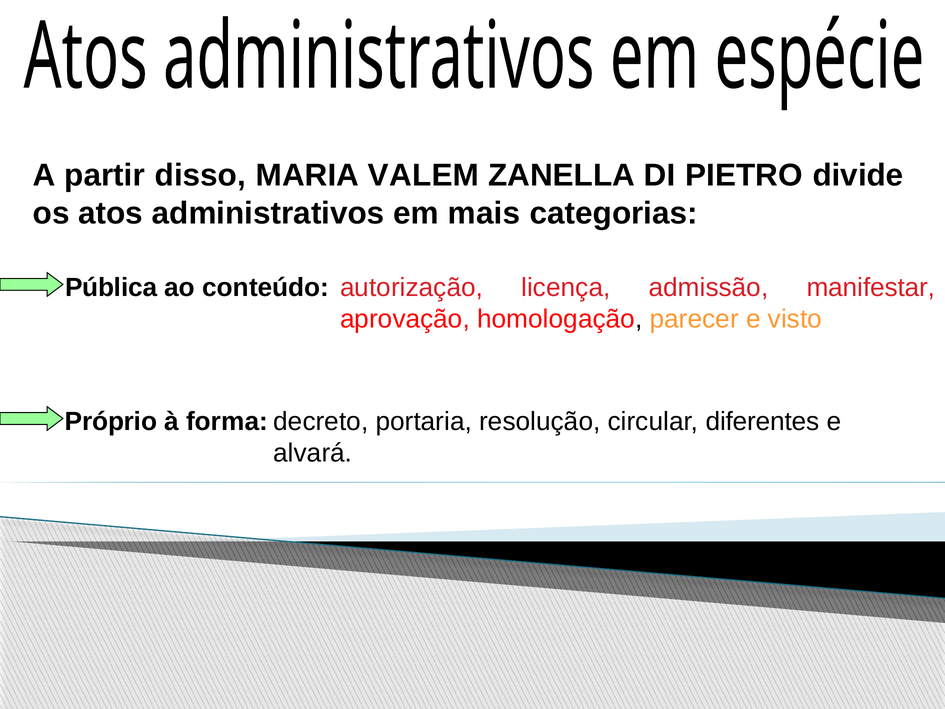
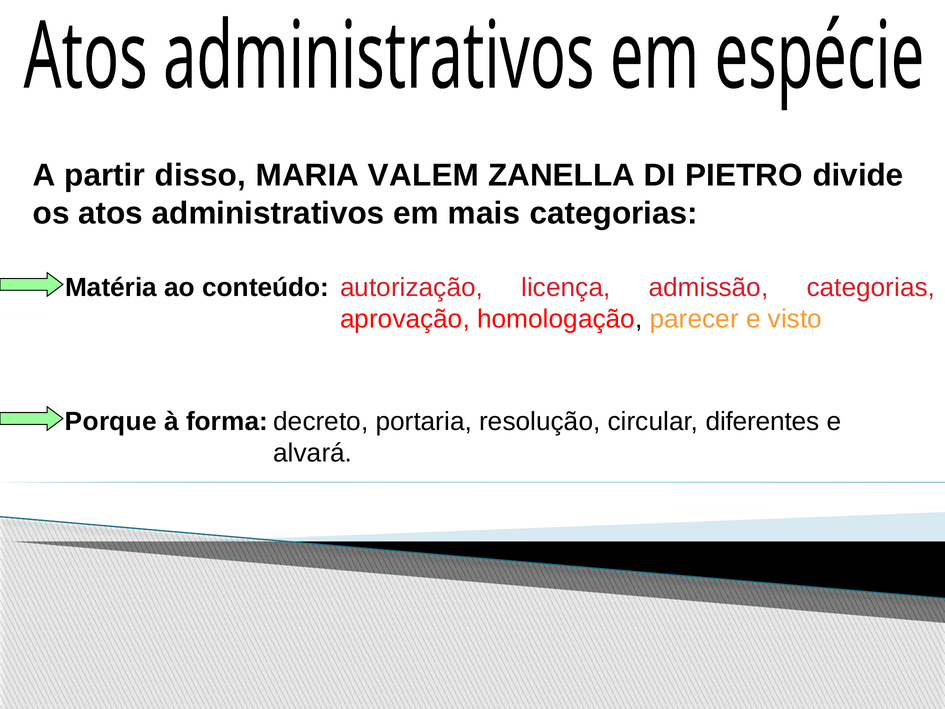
admissão manifestar: manifestar -> categorias
Pública: Pública -> Matéria
Próprio: Próprio -> Porque
